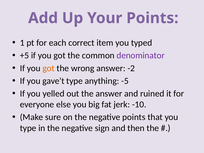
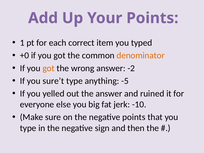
+5: +5 -> +0
denominator colour: purple -> orange
gave’t: gave’t -> sure’t
